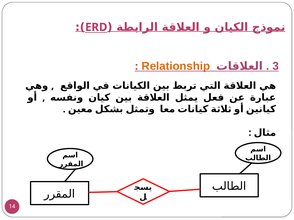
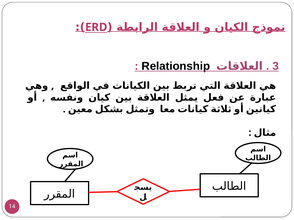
Relationship colour: orange -> black
